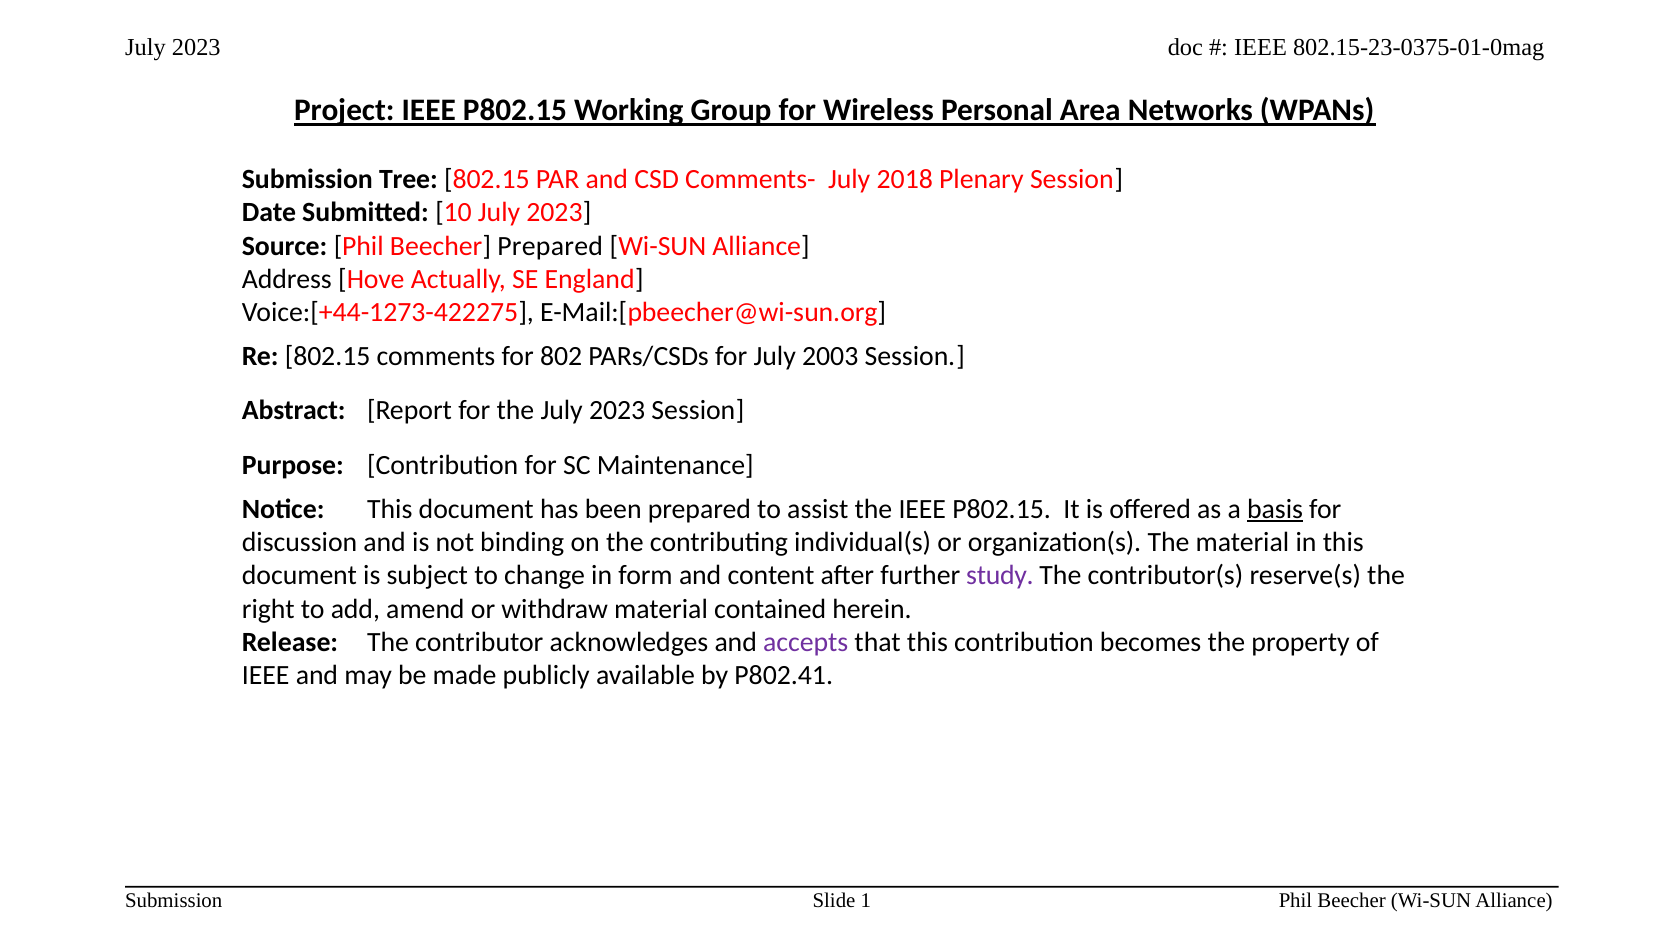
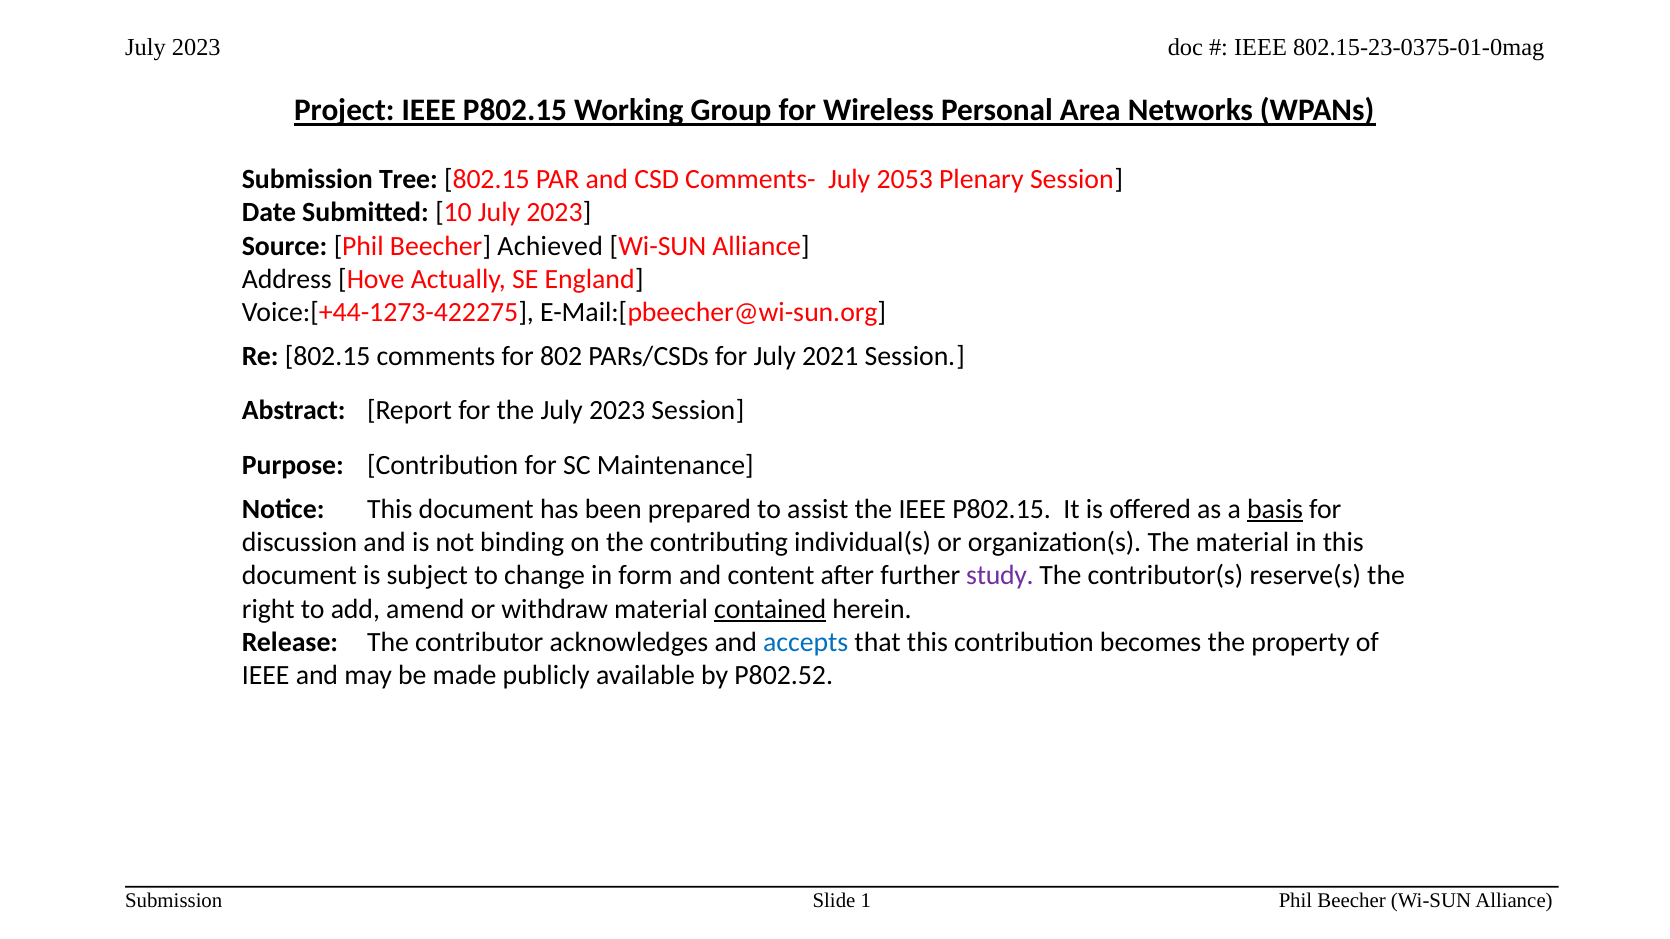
2018: 2018 -> 2053
Beecher Prepared: Prepared -> Achieved
2003: 2003 -> 2021
contained underline: none -> present
accepts colour: purple -> blue
P802.41: P802.41 -> P802.52
